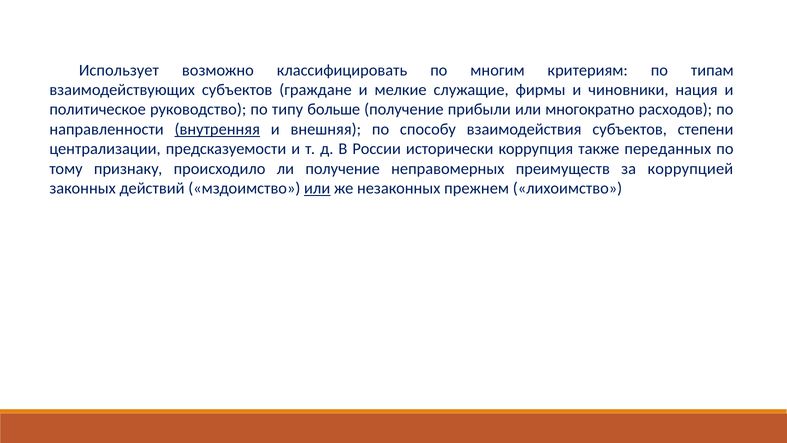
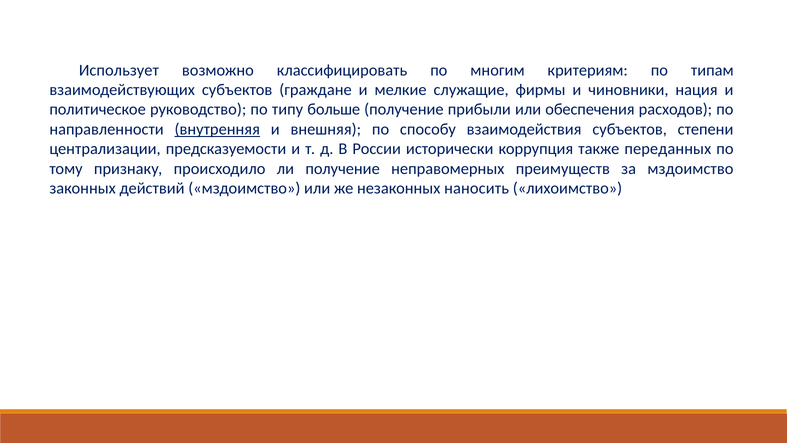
многократно: многократно -> обеспечения
за коррупцией: коррупцией -> мздоимство
или at (317, 188) underline: present -> none
прежнем: прежнем -> наносить
